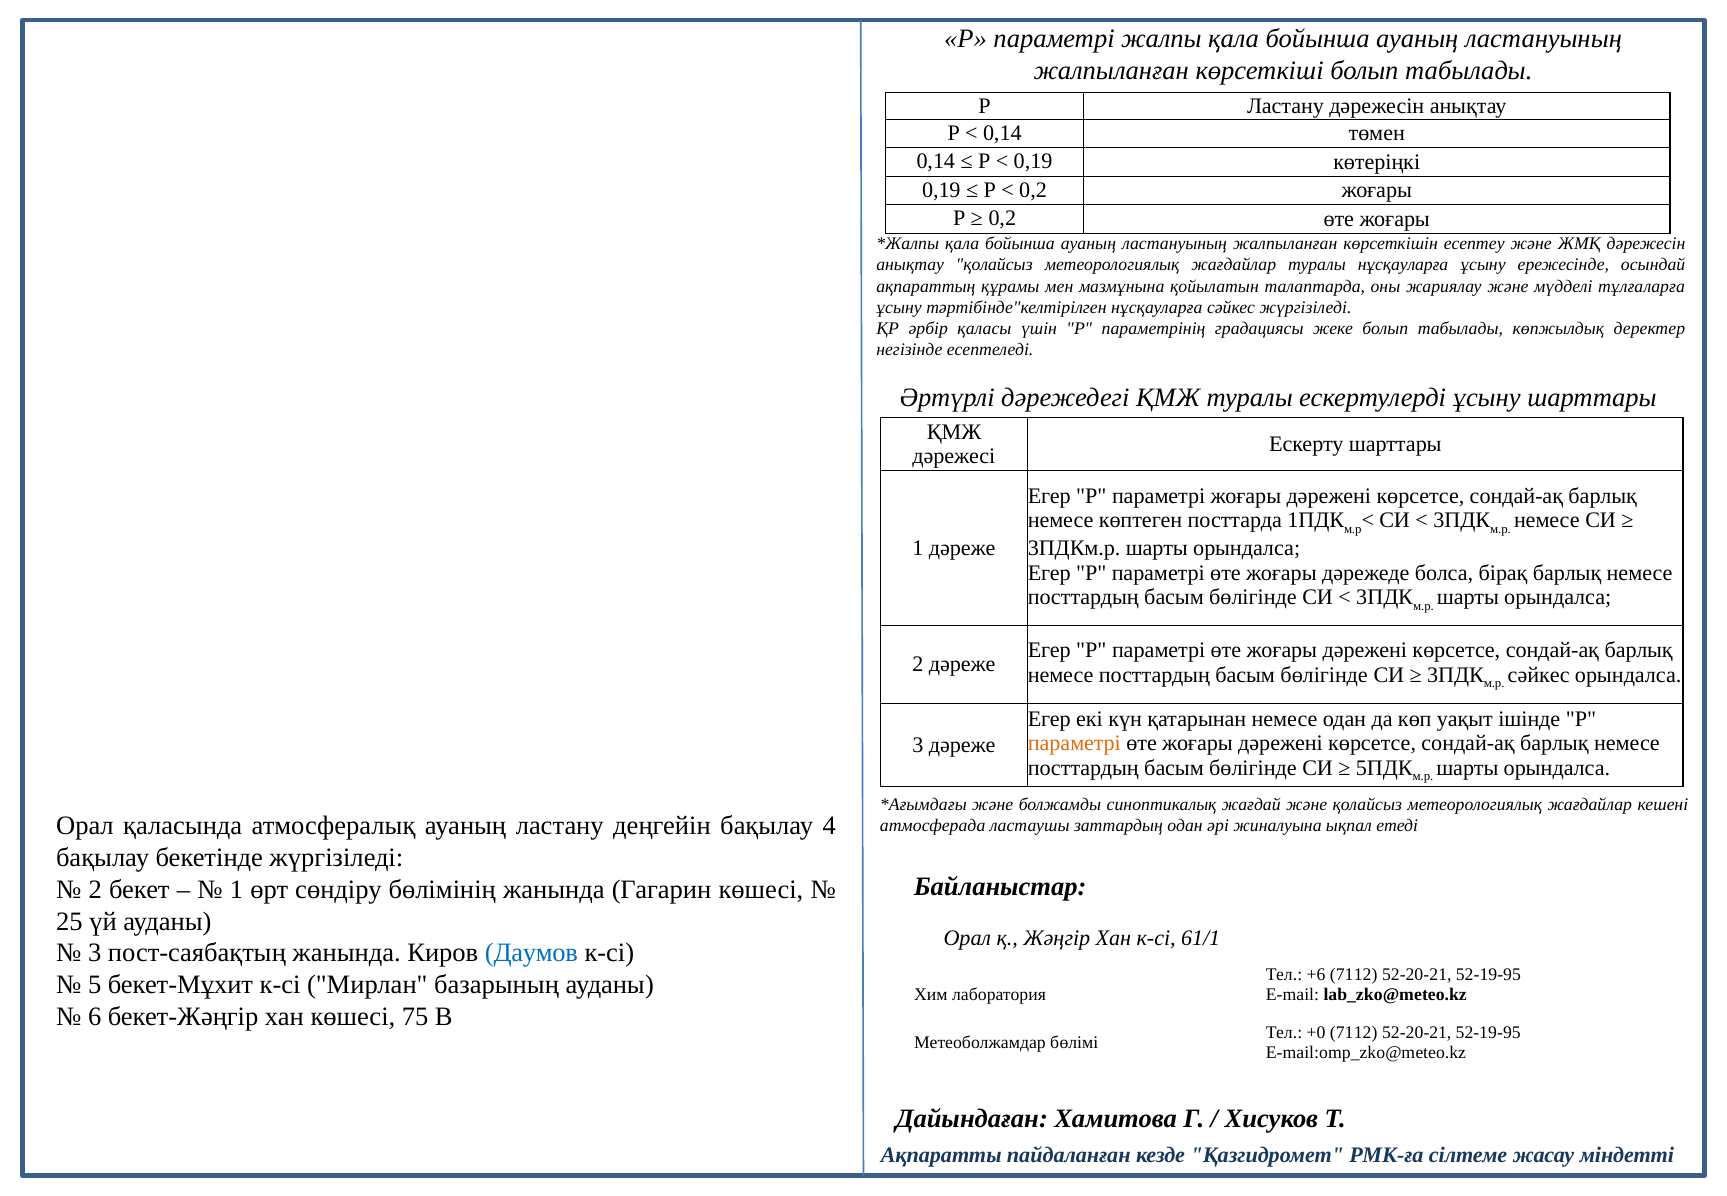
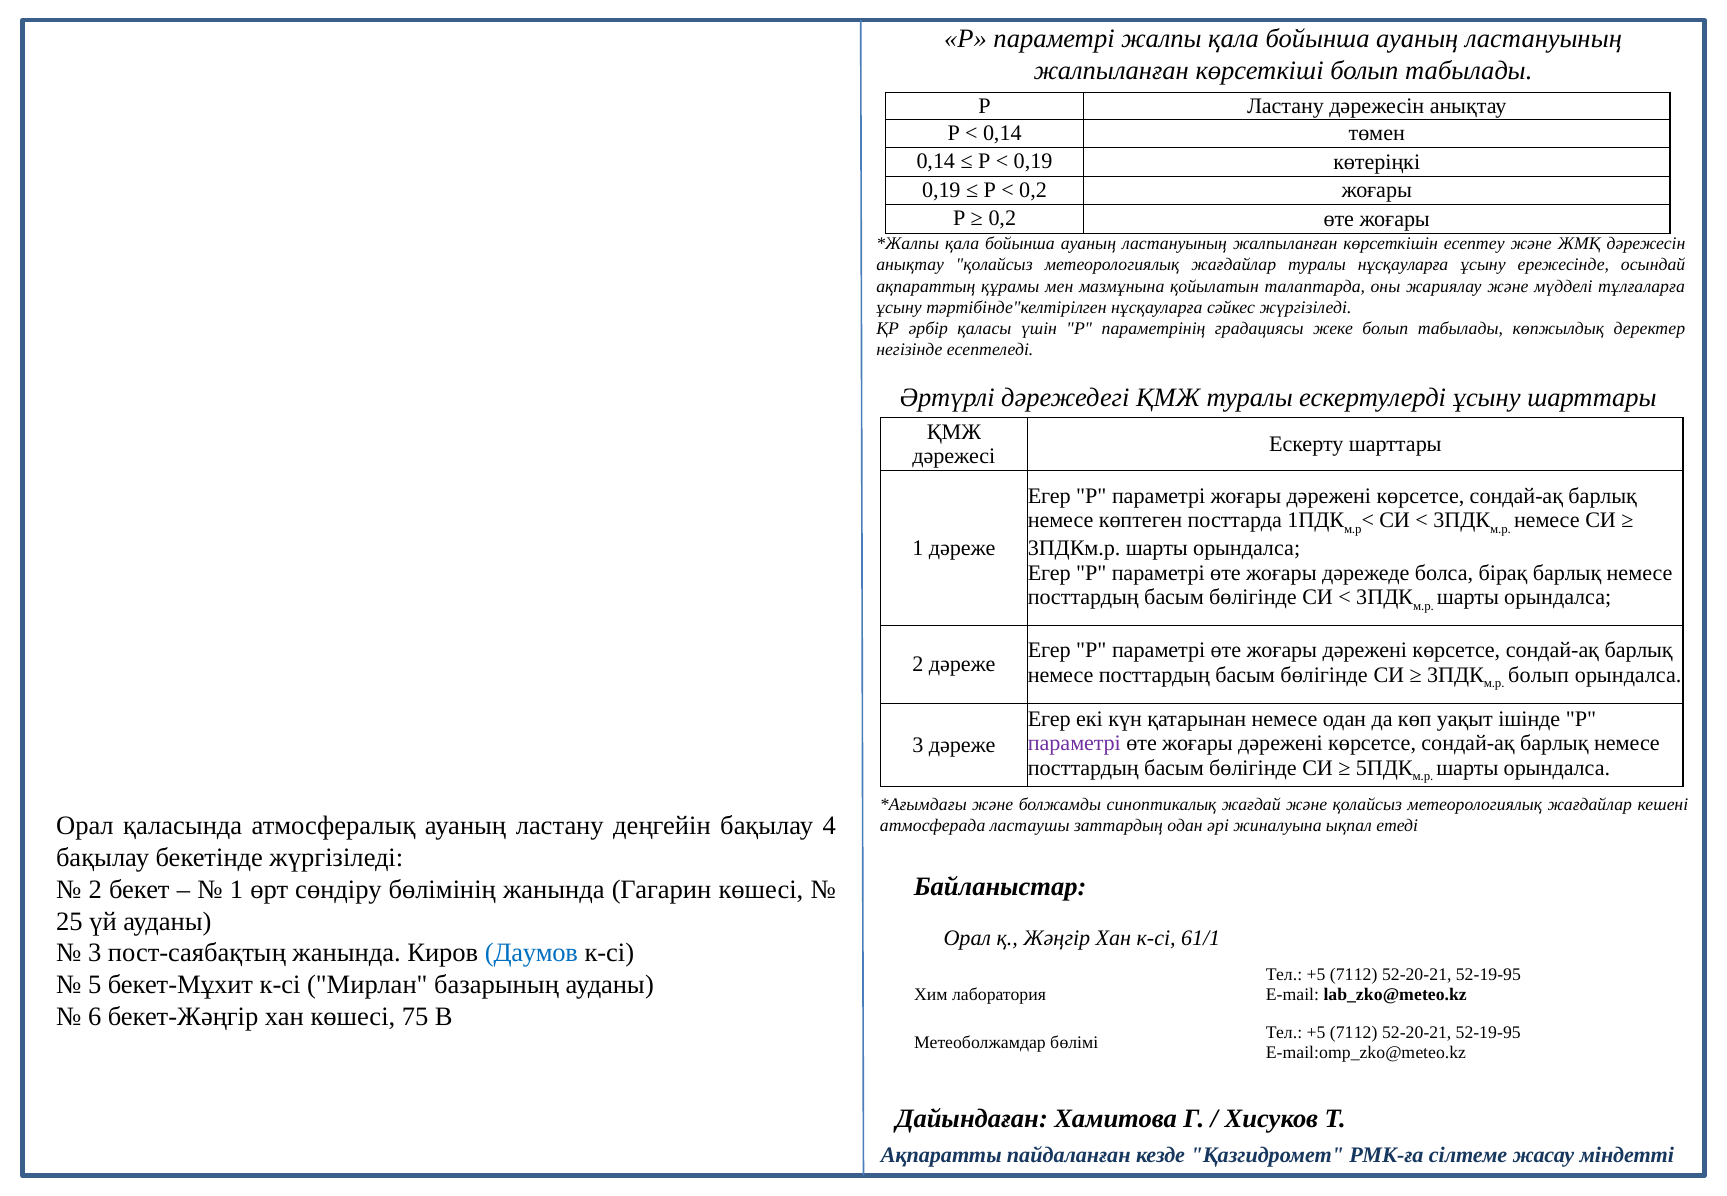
сәйкес at (1539, 675): сәйкес -> болып
параметрі at (1074, 743) colour: orange -> purple
+6 at (1316, 974): +6 -> +5
+0 at (1316, 1033): +0 -> +5
